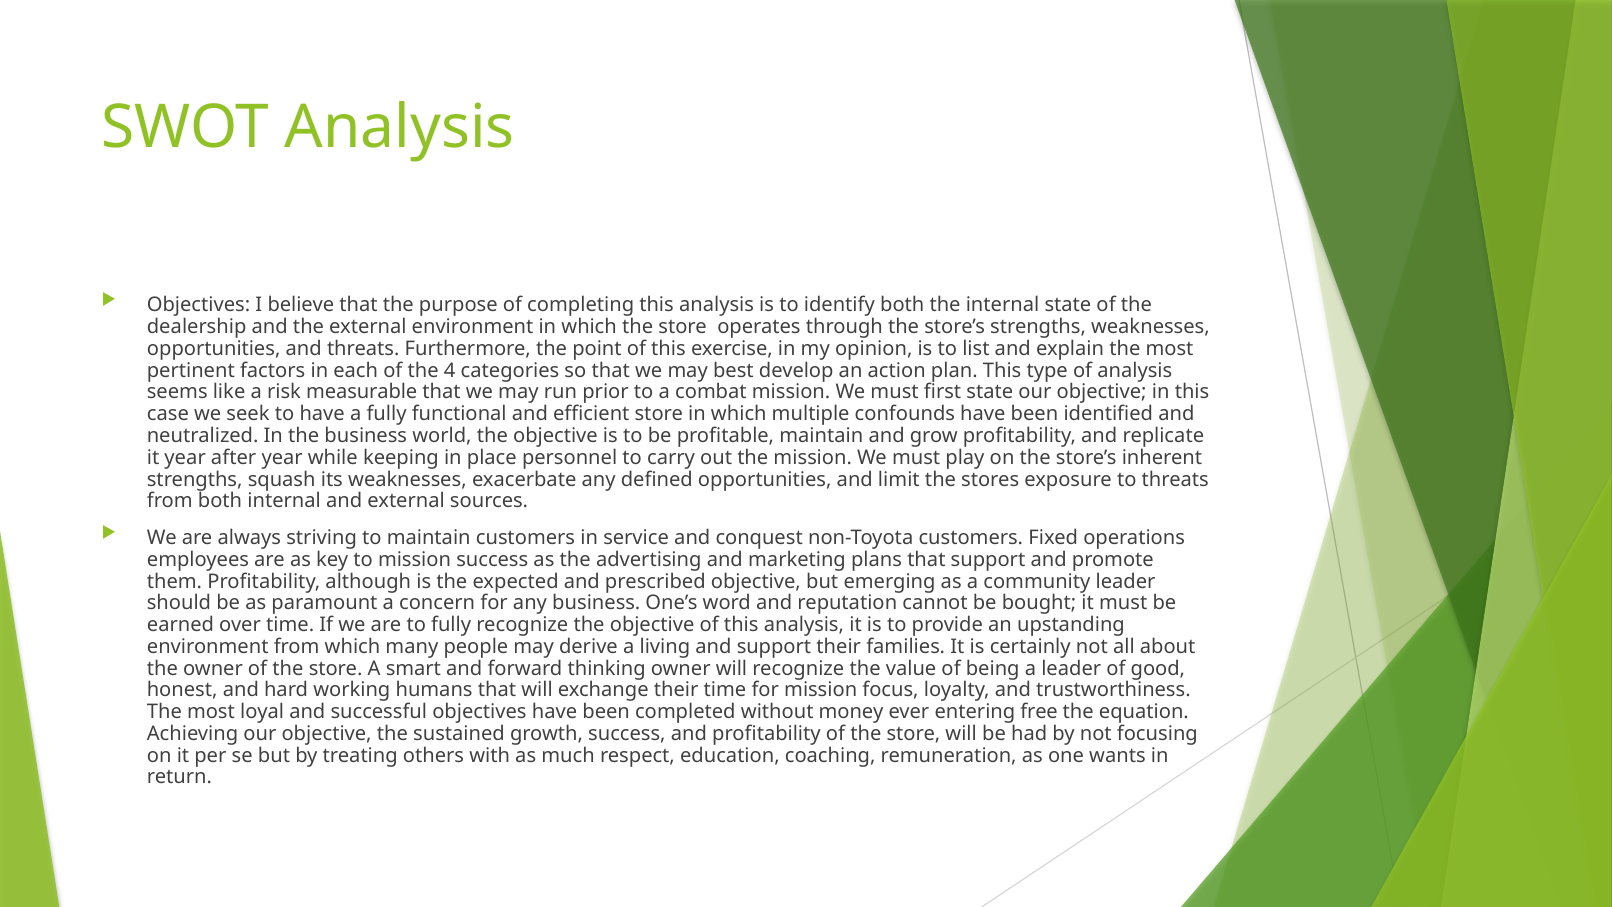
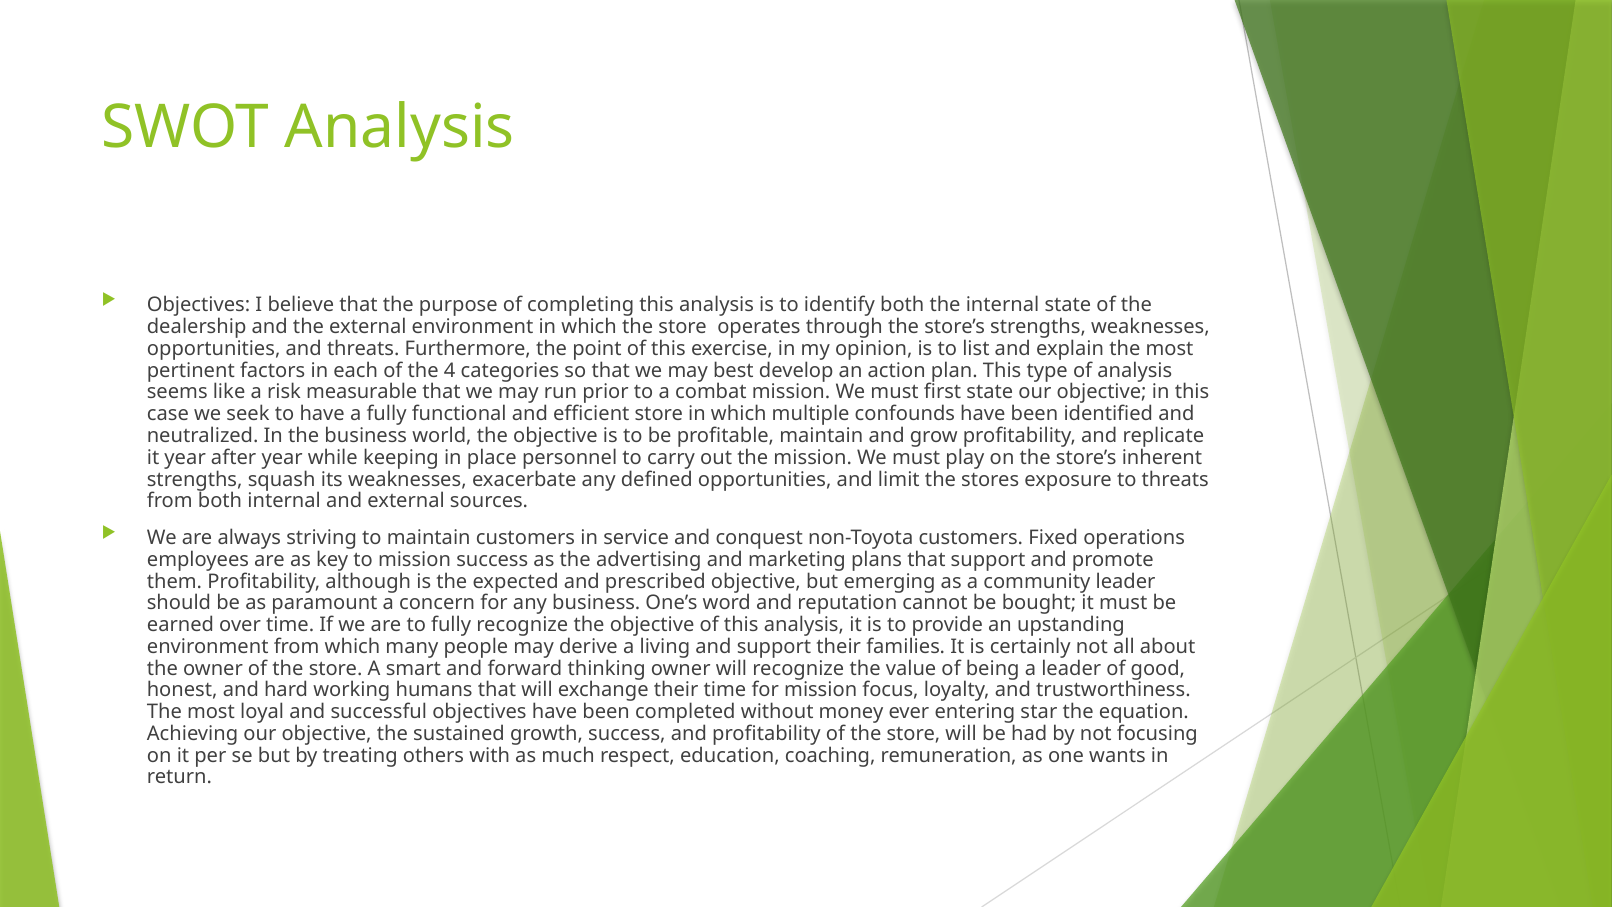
free: free -> star
